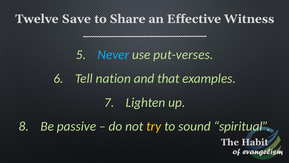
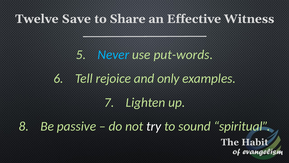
put-verses: put-verses -> put-words
nation: nation -> rejoice
that: that -> only
try colour: yellow -> white
